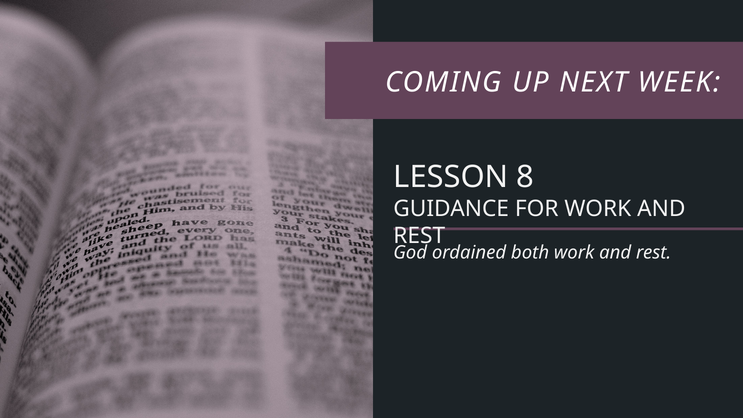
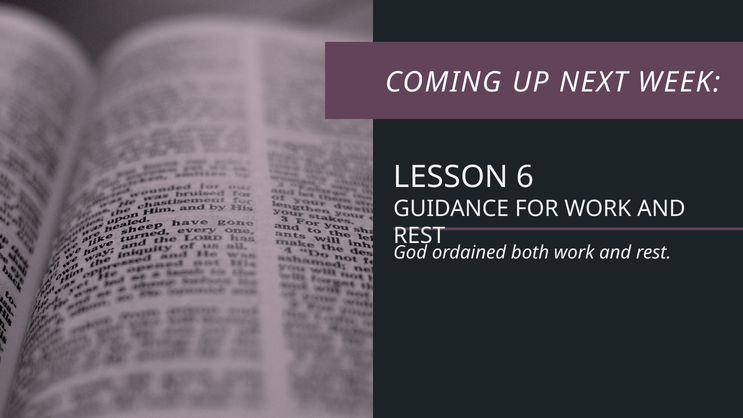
8: 8 -> 6
